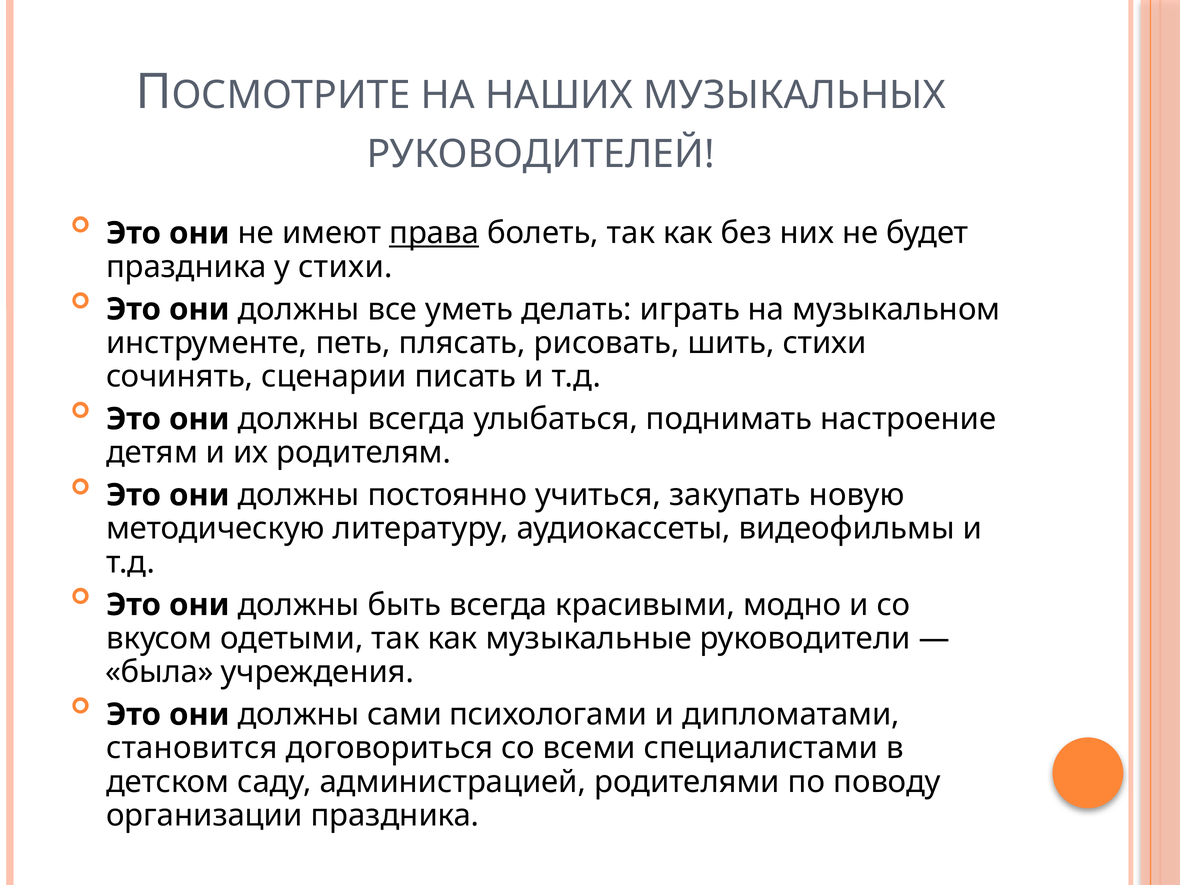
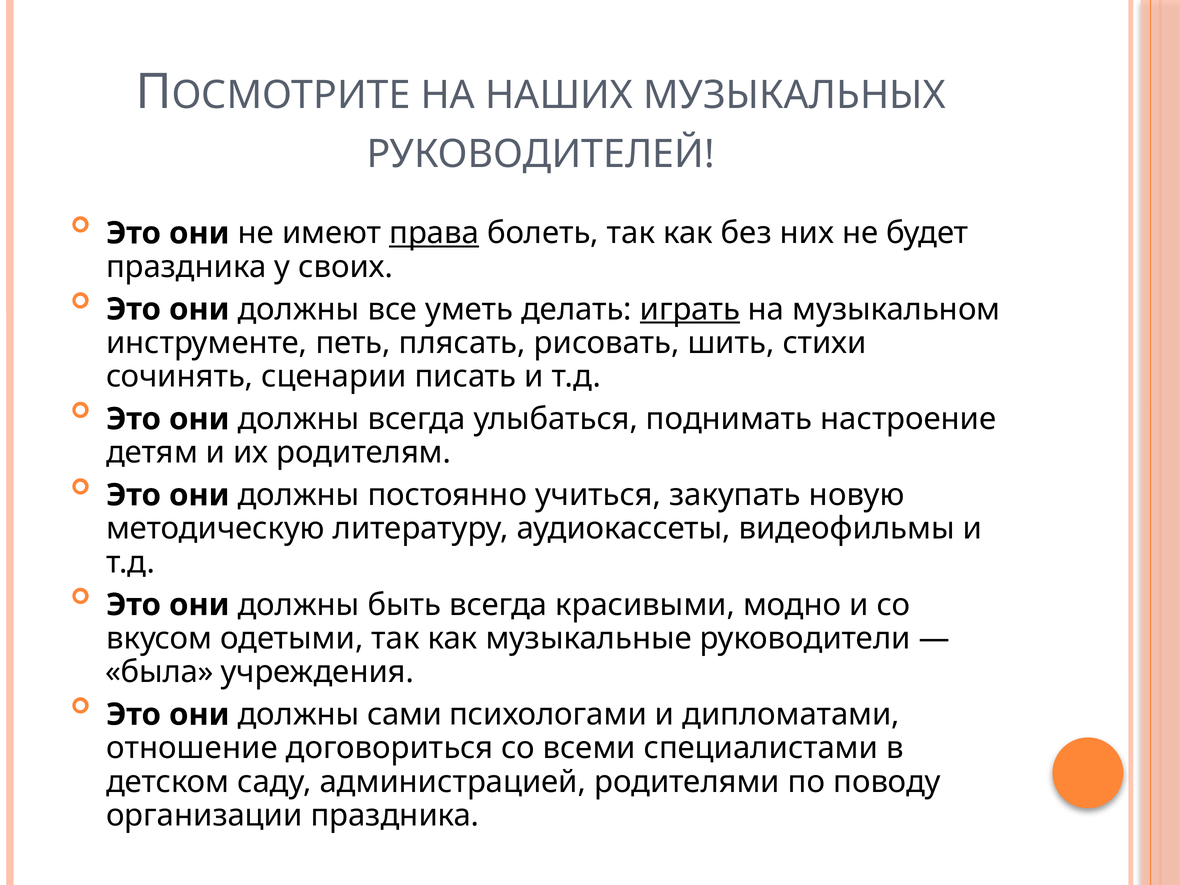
у стихи: стихи -> своих
играть underline: none -> present
становится: становится -> отношение
